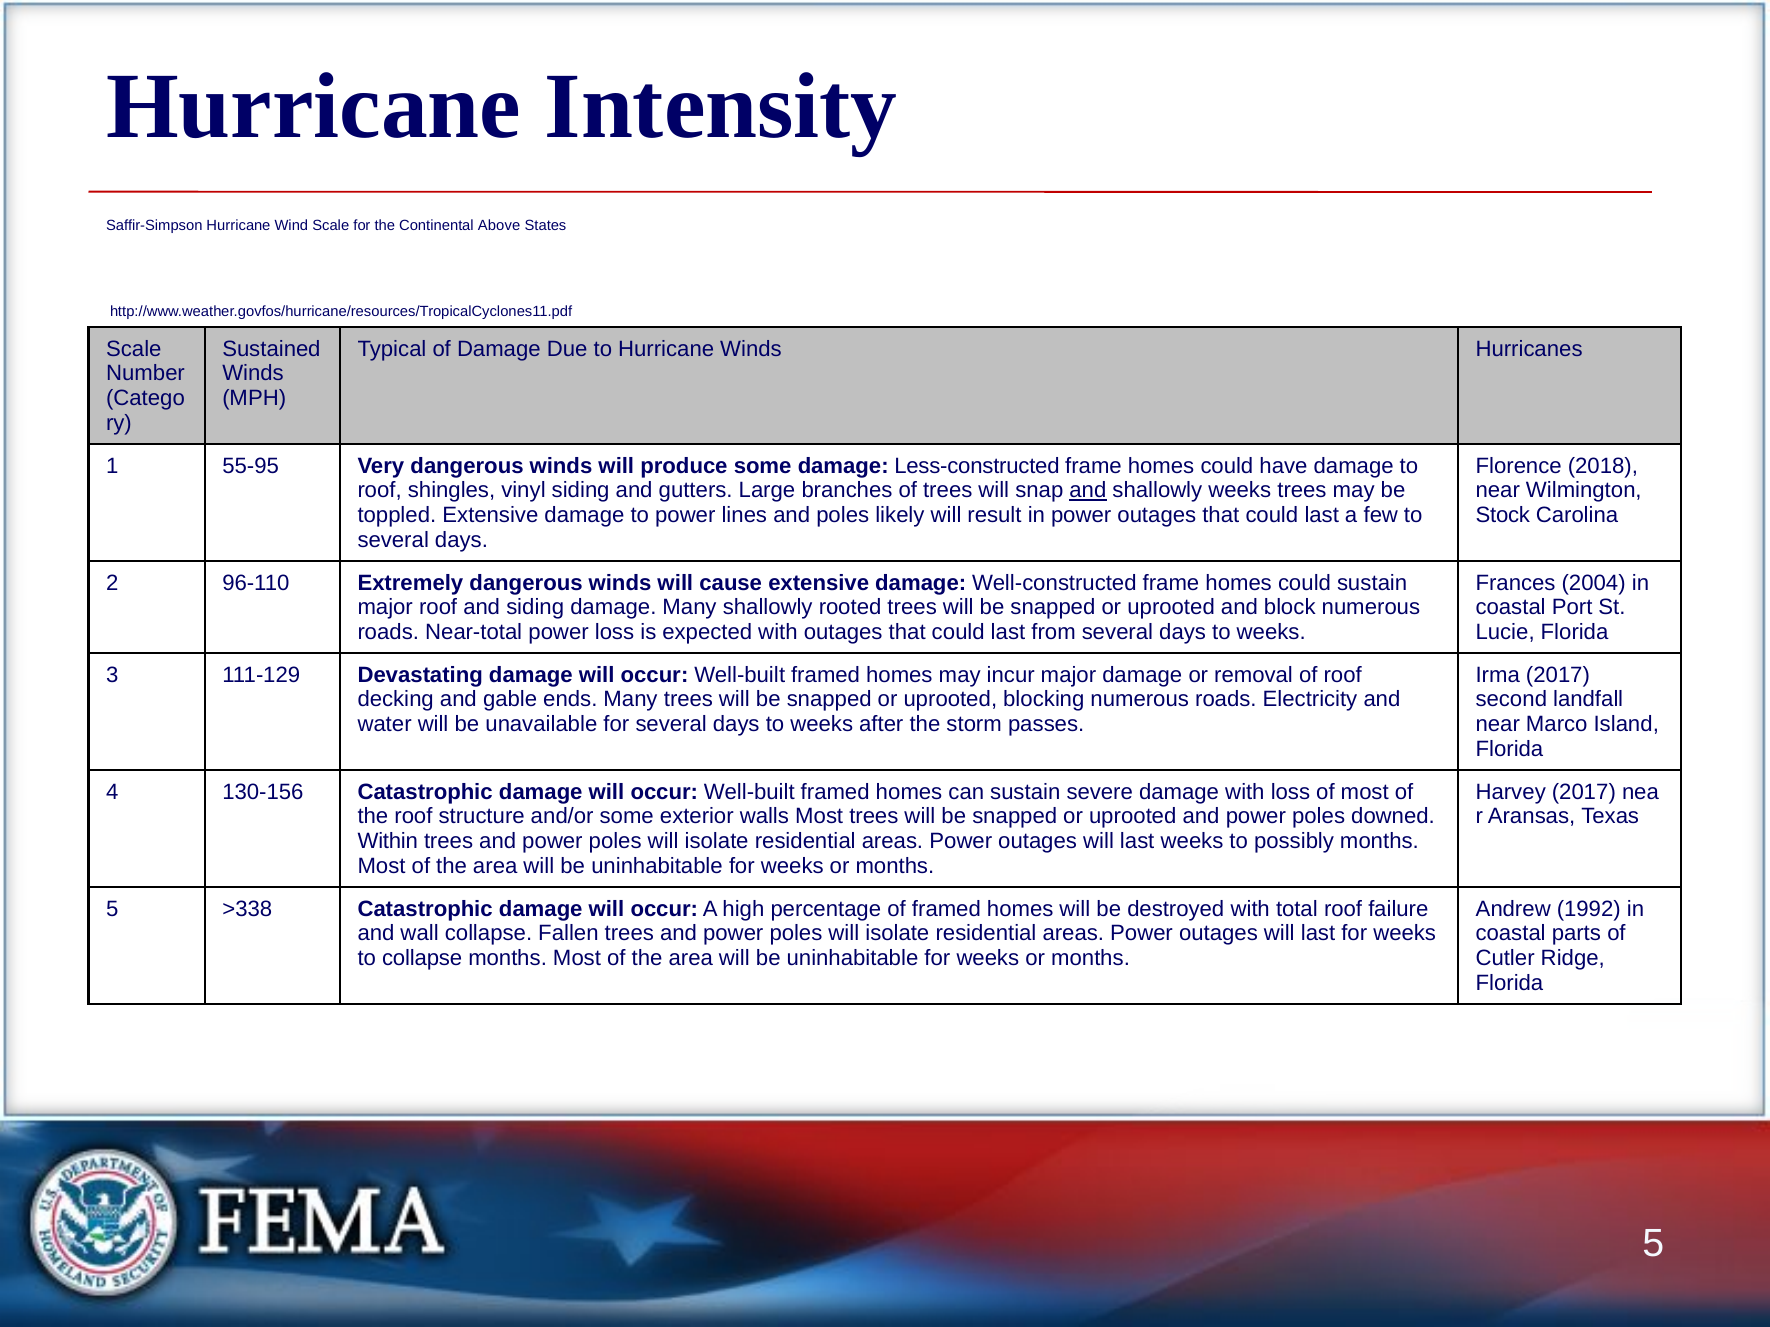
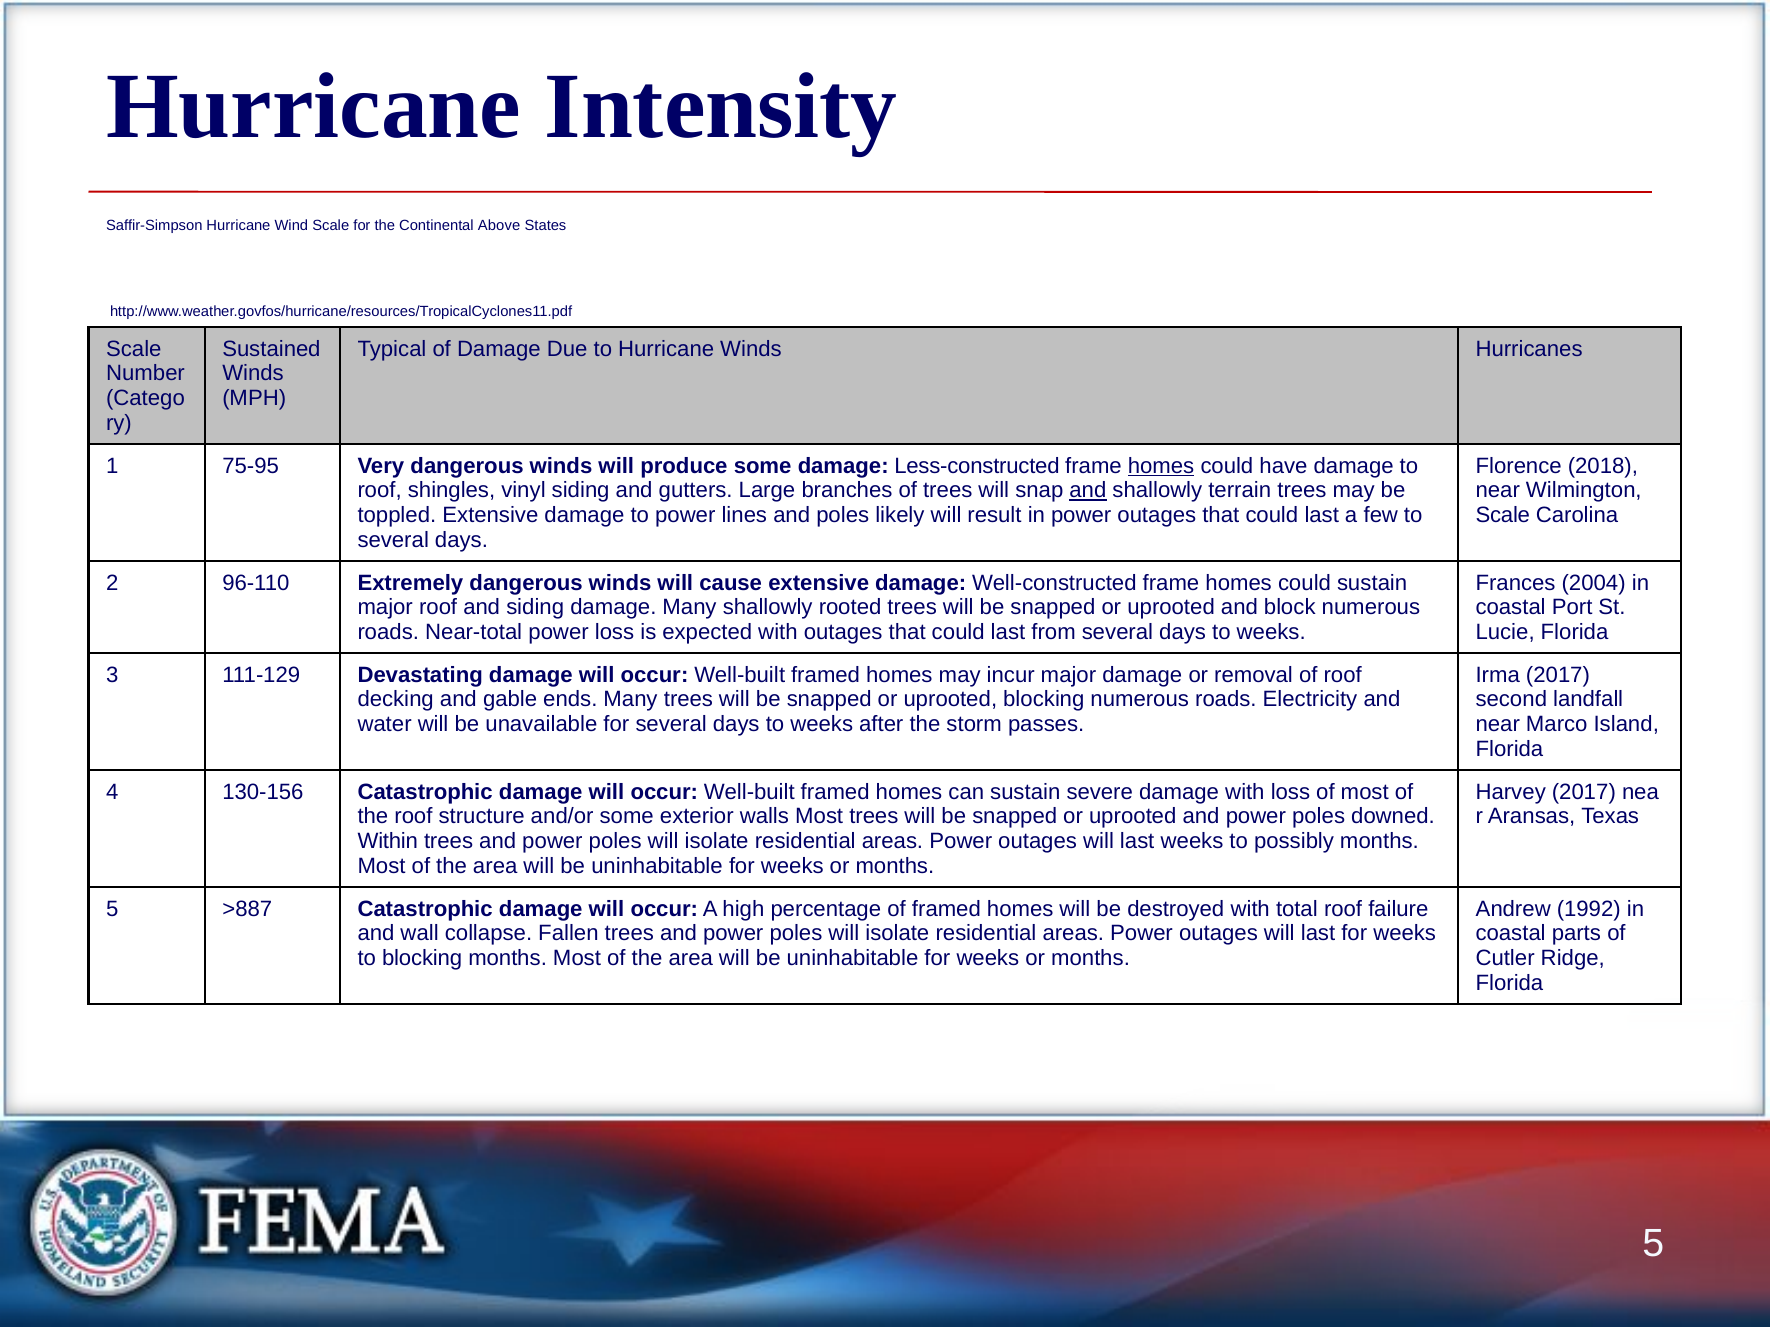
55-95: 55-95 -> 75-95
homes at (1161, 466) underline: none -> present
shallowly weeks: weeks -> terrain
Stock at (1503, 516): Stock -> Scale
>338: >338 -> >887
to collapse: collapse -> blocking
